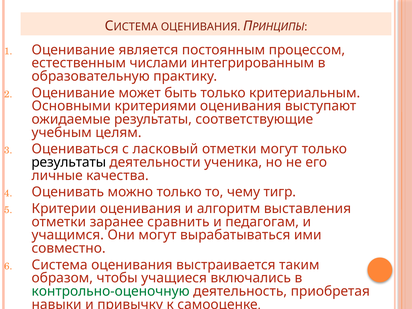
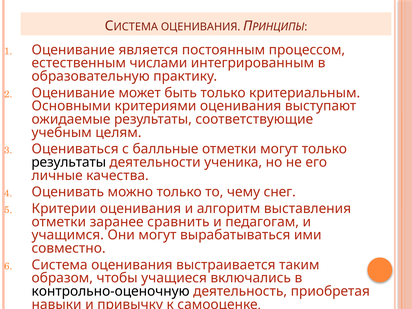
ласковый: ласковый -> балльные
тигр: тигр -> снег
контрольно-оценочную colour: green -> black
